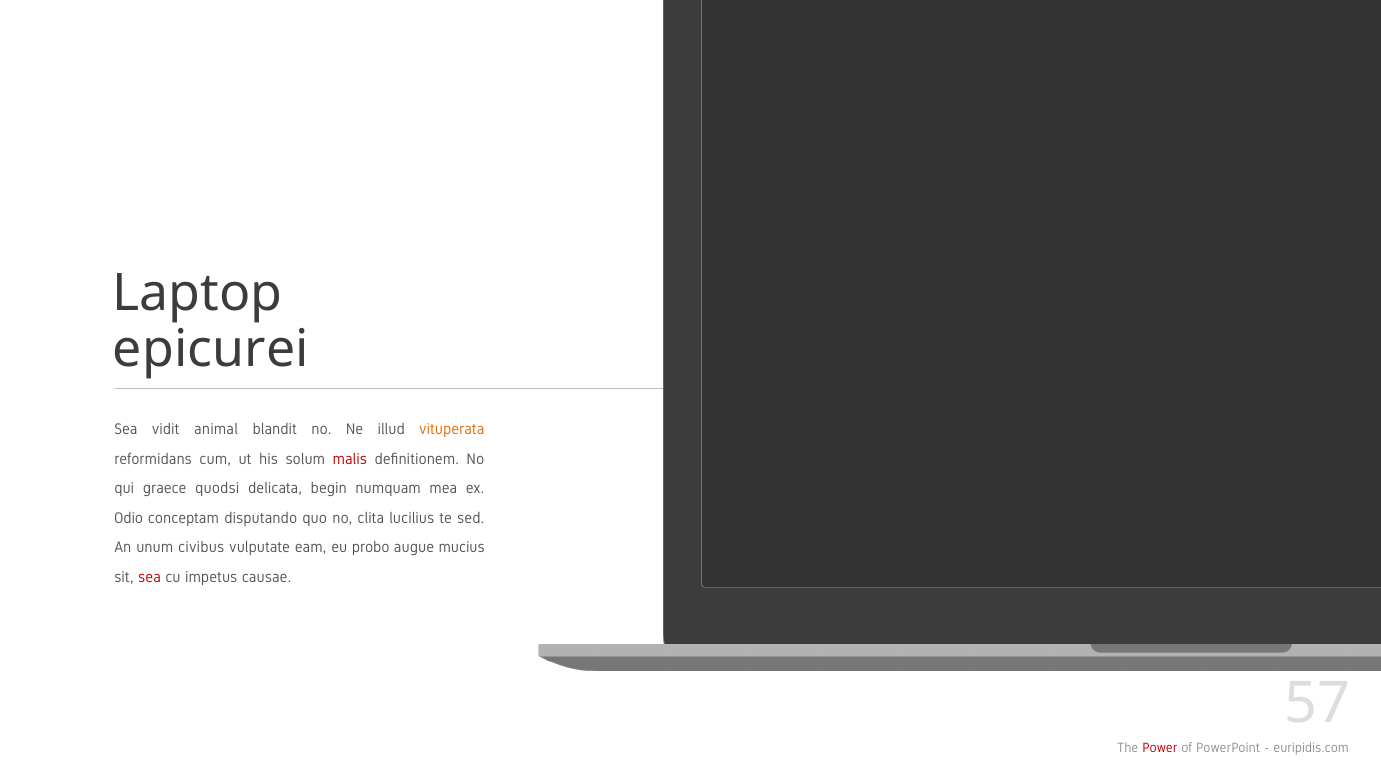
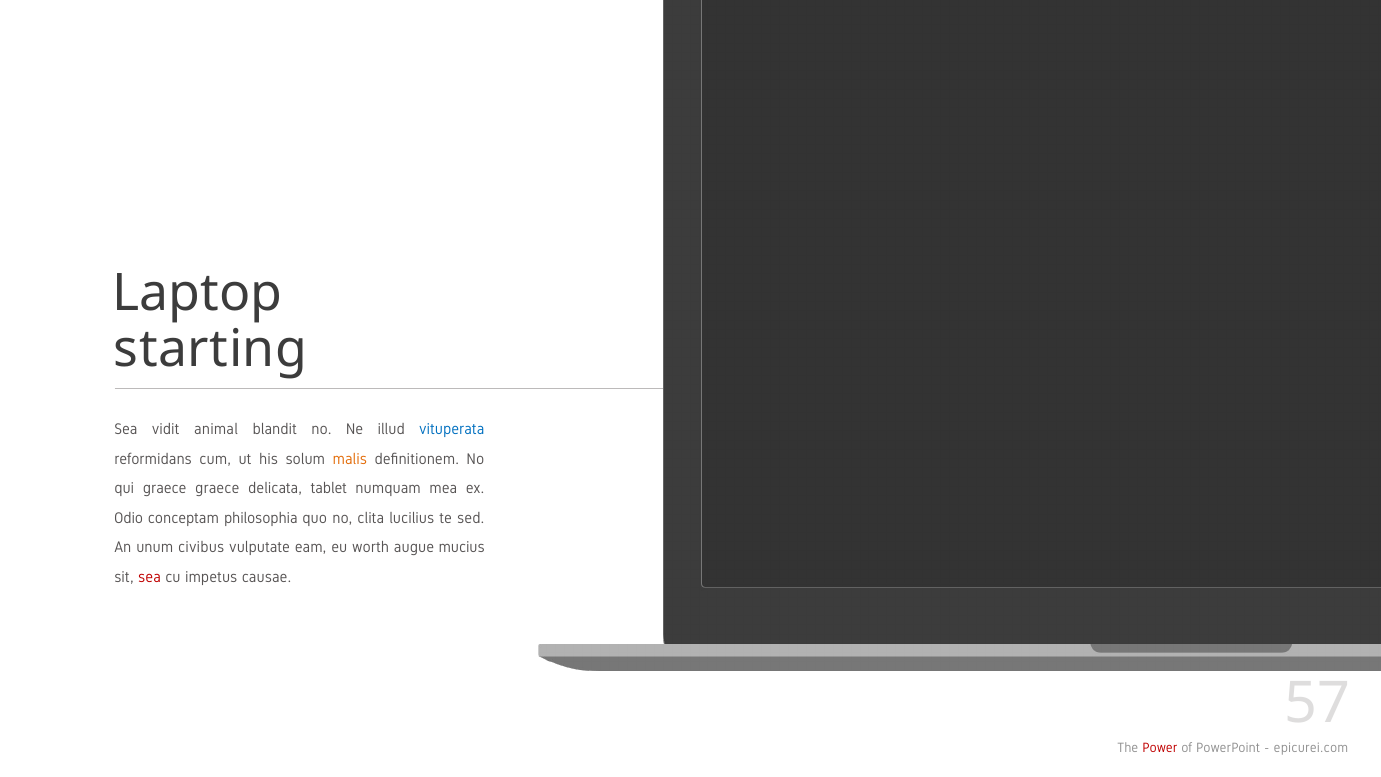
epicurei: epicurei -> starting
vituperata colour: orange -> blue
malis colour: red -> orange
graece quodsi: quodsi -> graece
begin: begin -> tablet
disputando: disputando -> philosophia
probo: probo -> worth
euripidis.com: euripidis.com -> epicurei.com
